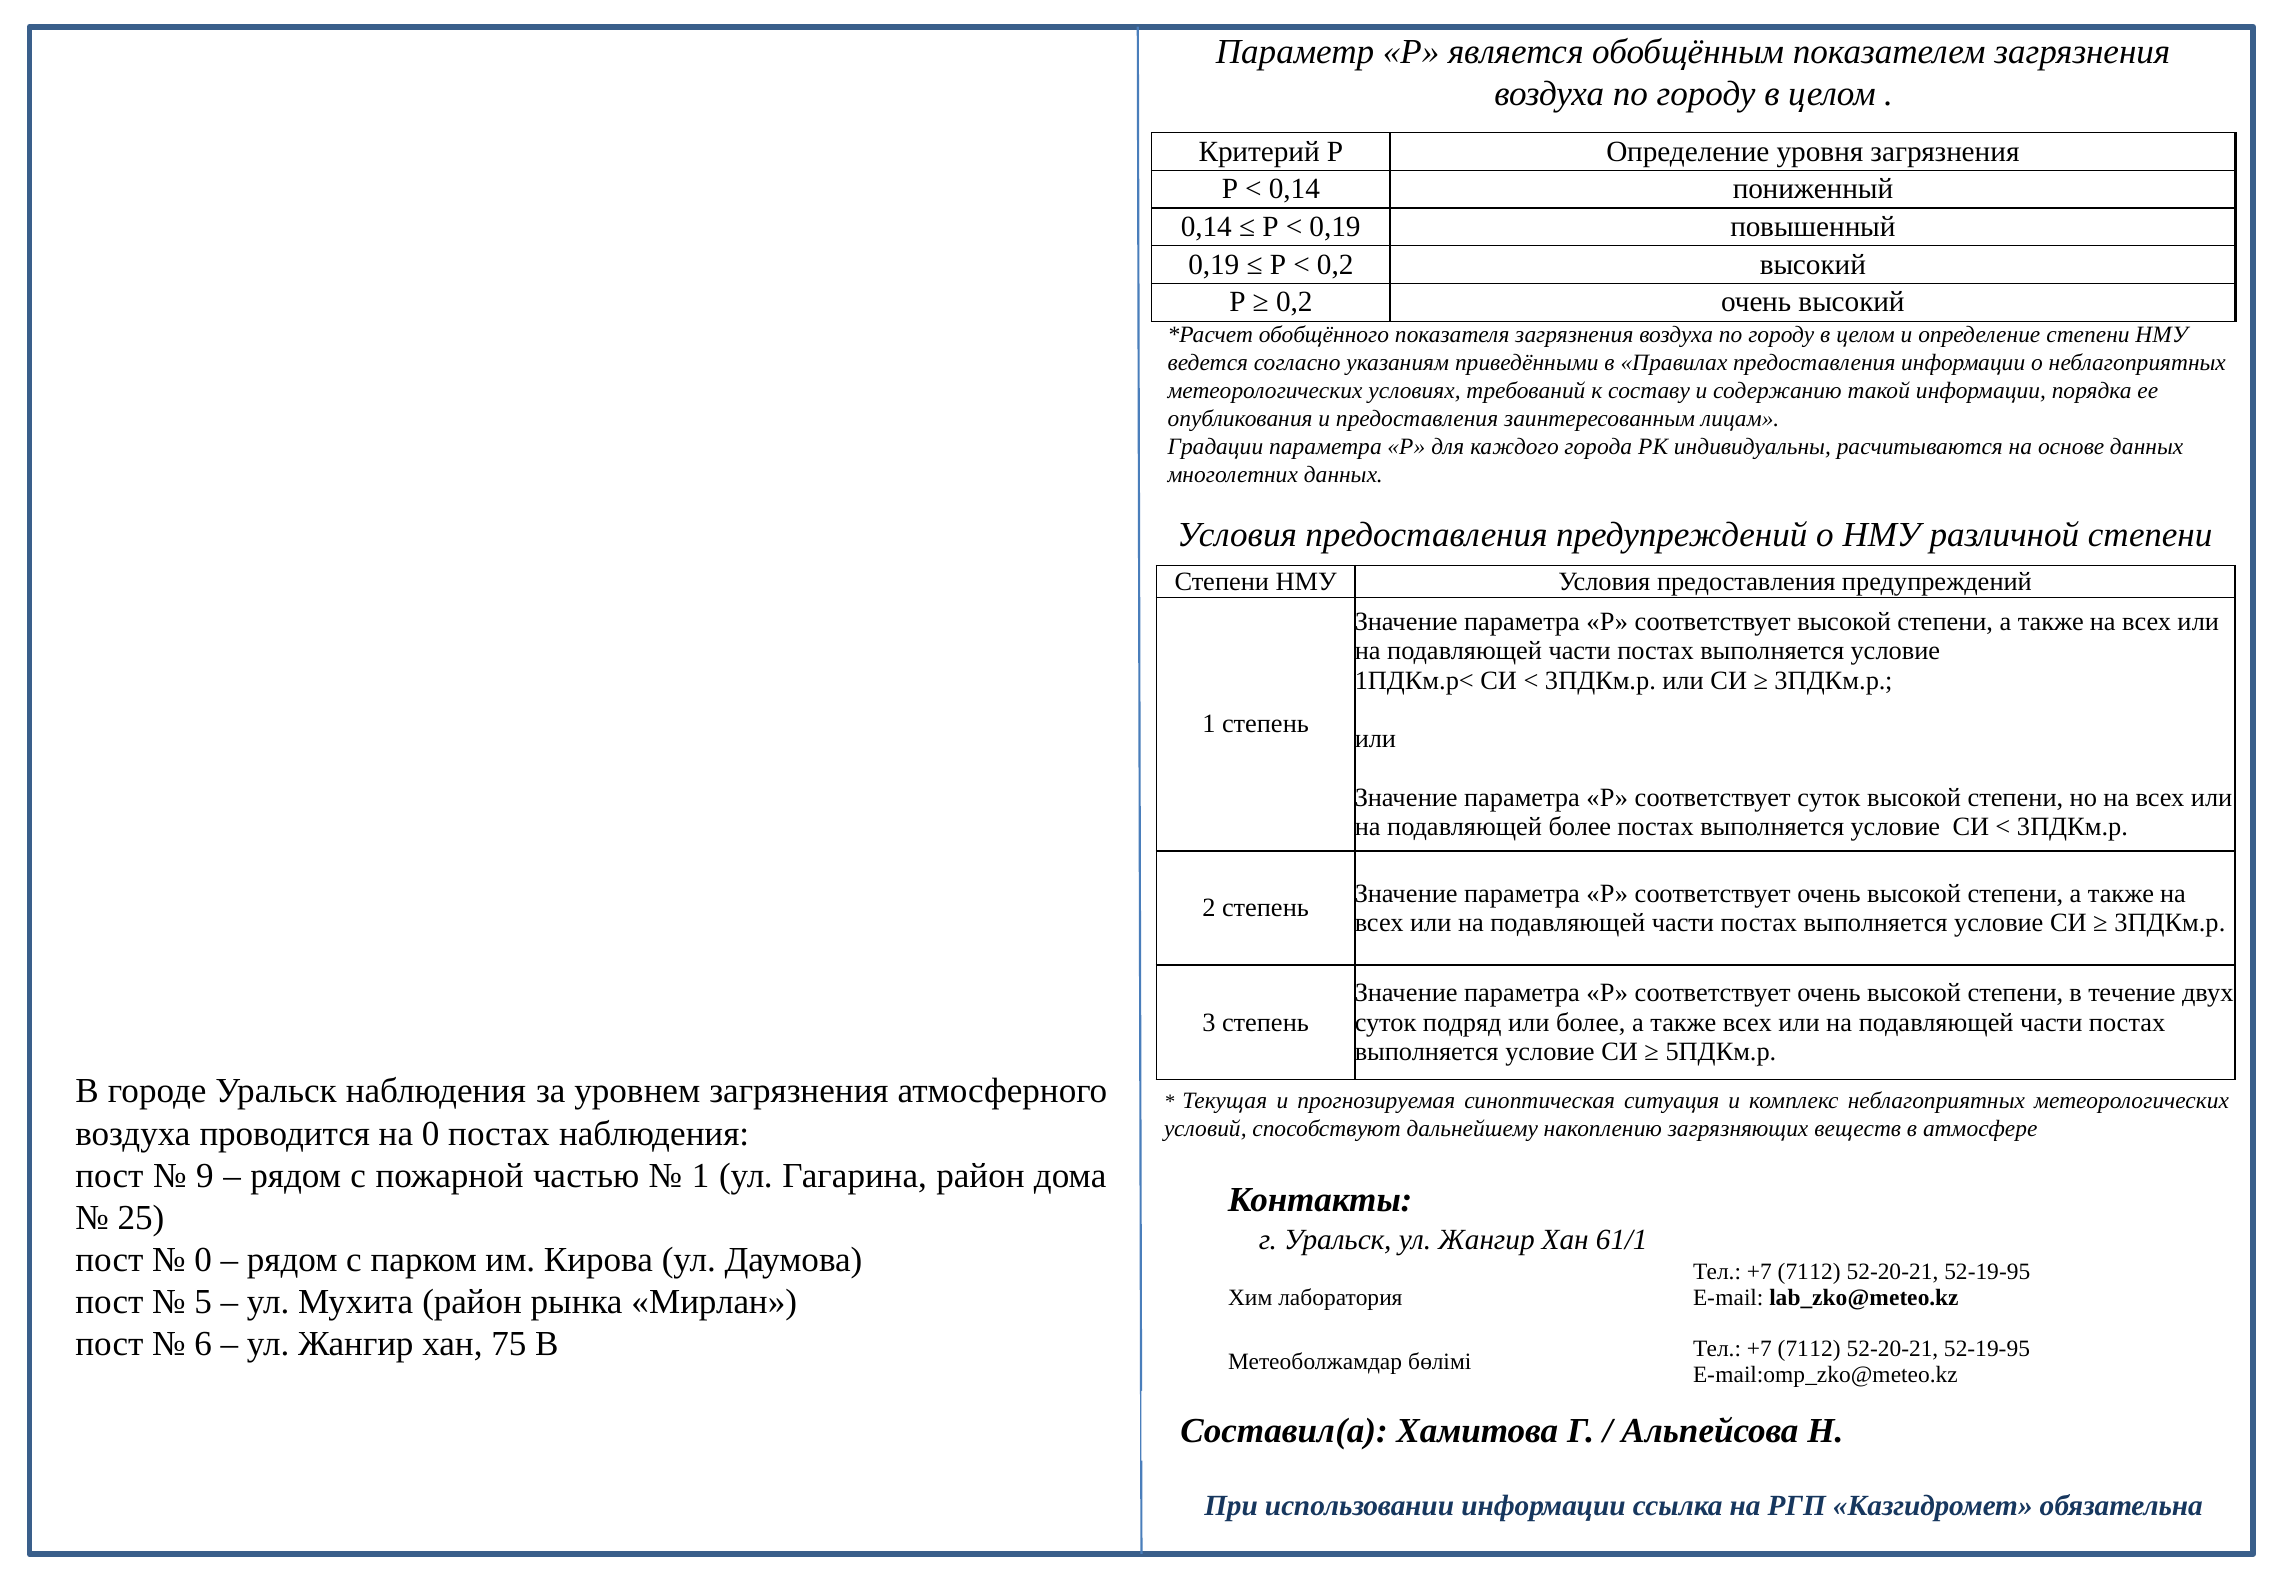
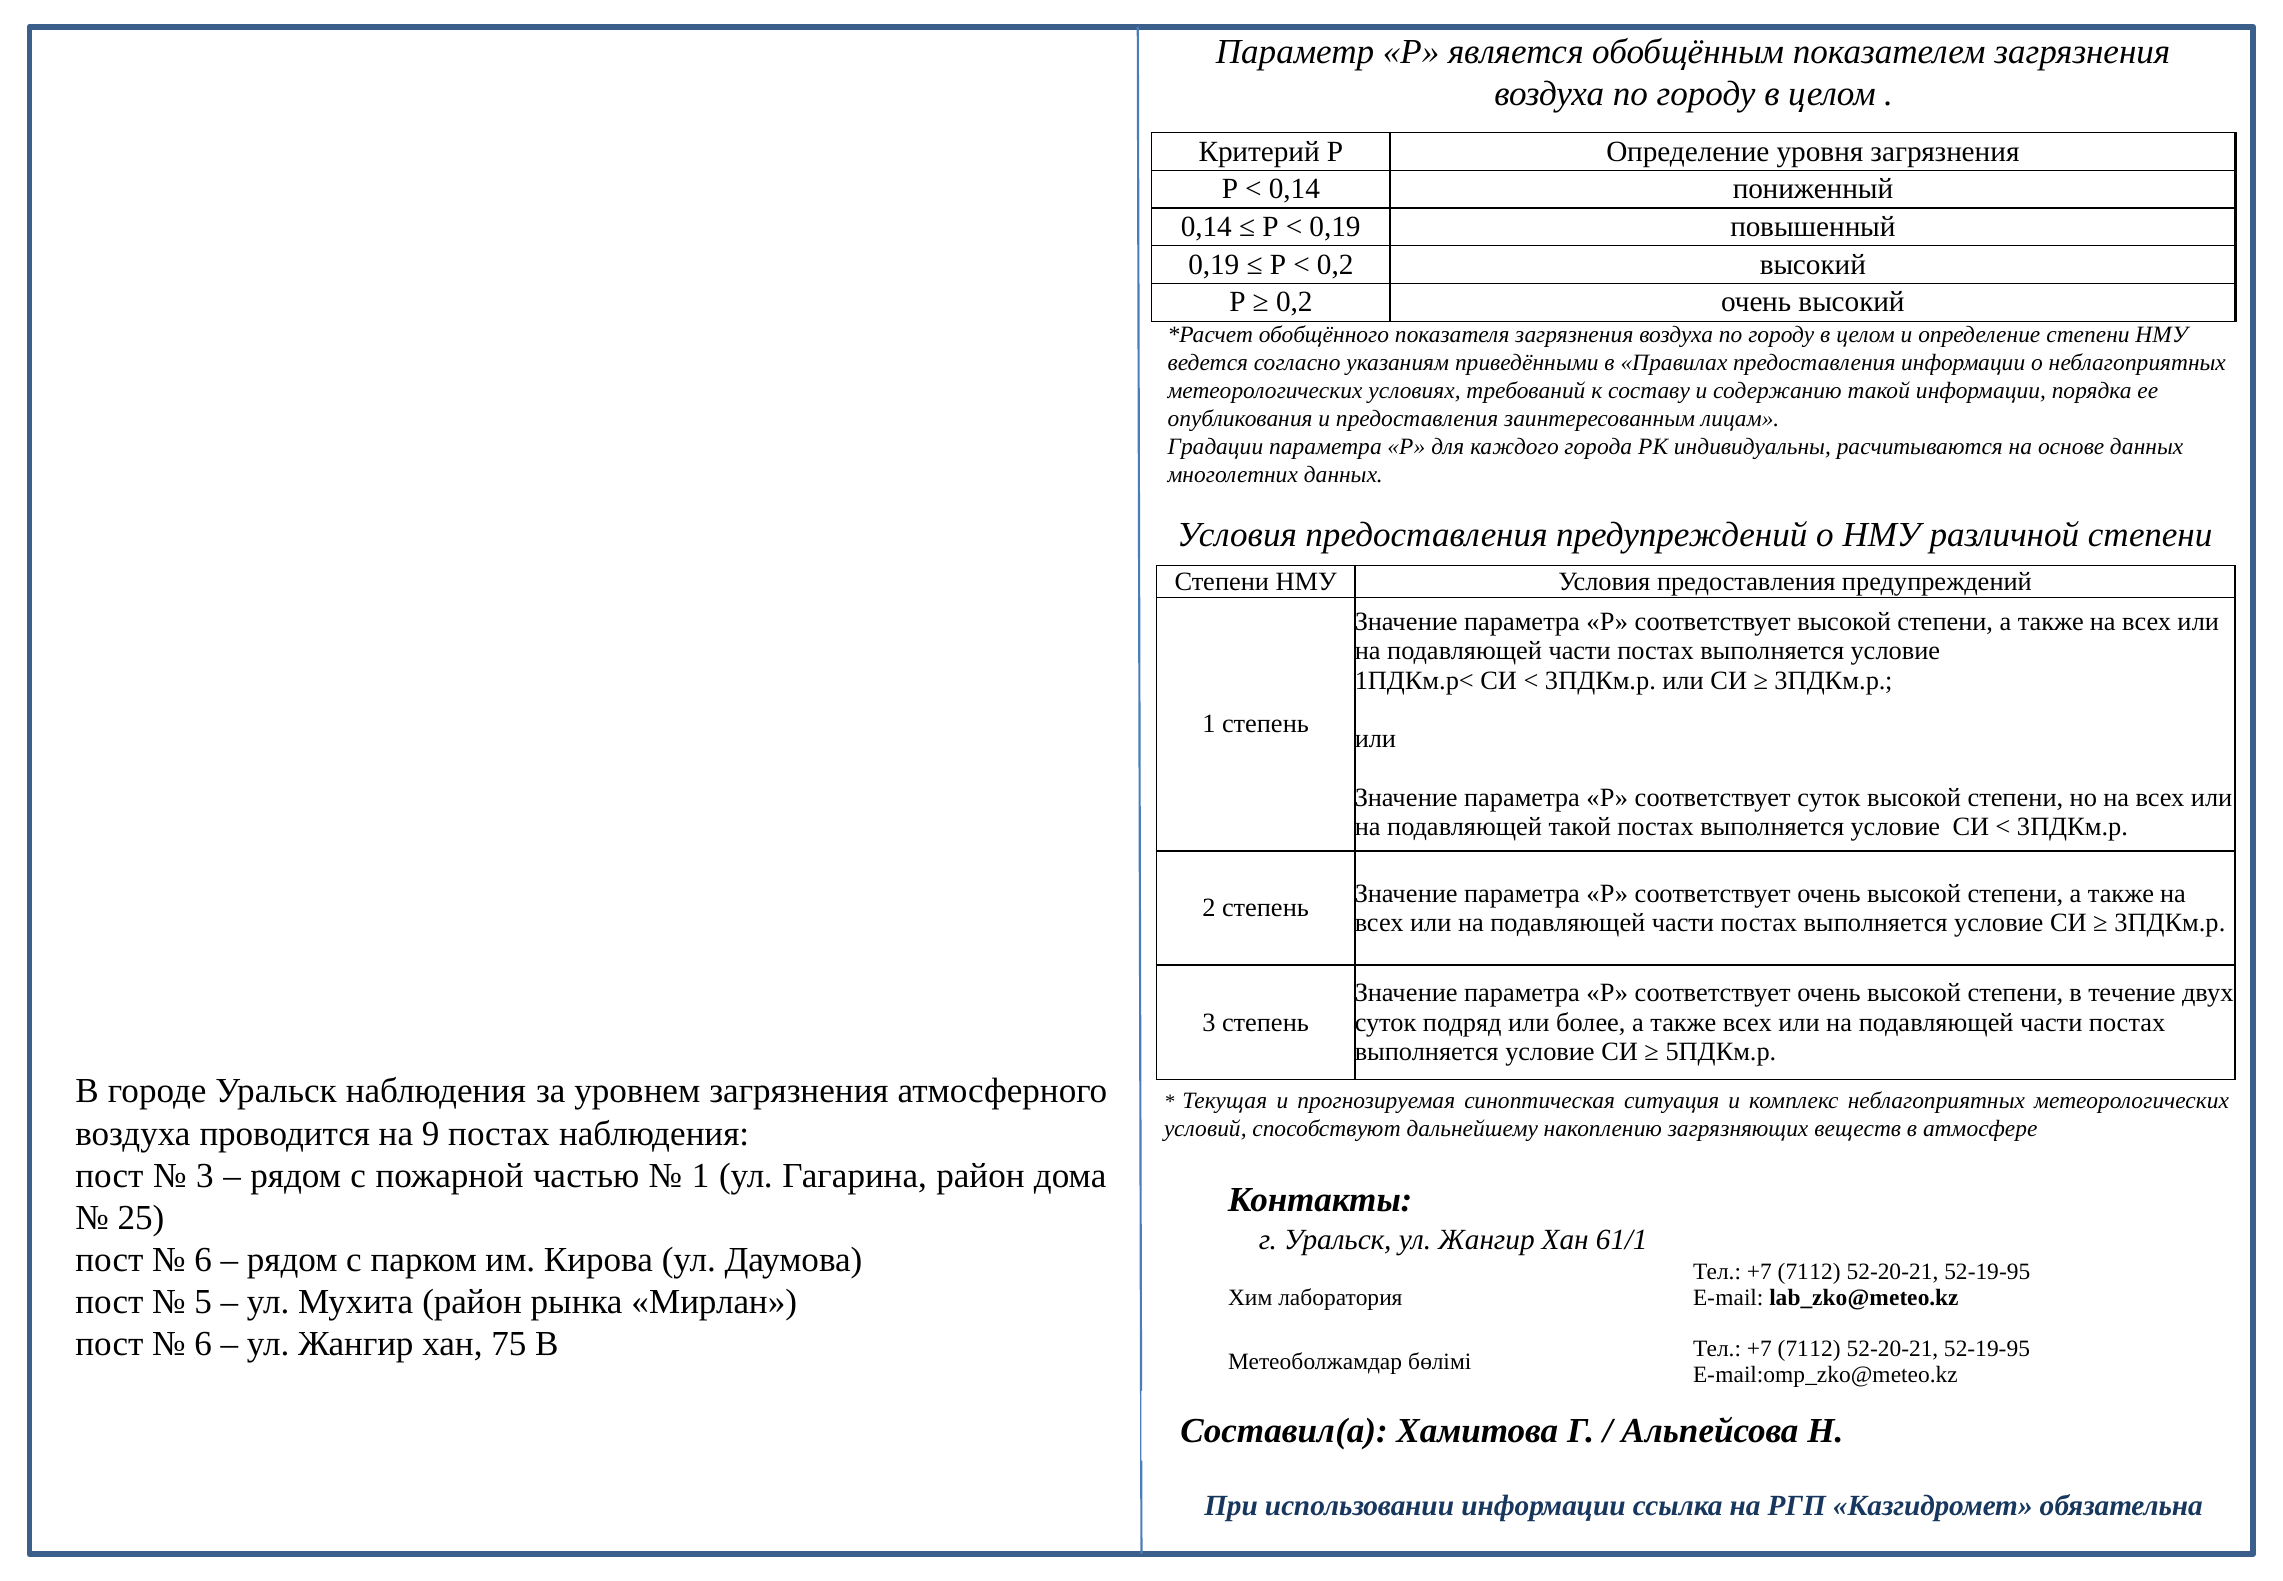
подавляющей более: более -> такой
на 0: 0 -> 9
9 at (205, 1175): 9 -> 3
0 at (203, 1260): 0 -> 6
